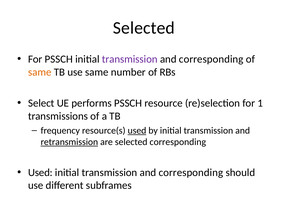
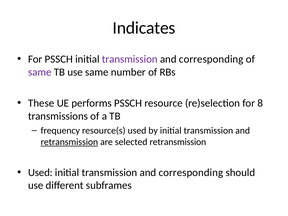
Selected at (144, 28): Selected -> Indicates
same at (40, 72) colour: orange -> purple
Select: Select -> These
1: 1 -> 8
used at (137, 131) underline: present -> none
selected corresponding: corresponding -> retransmission
